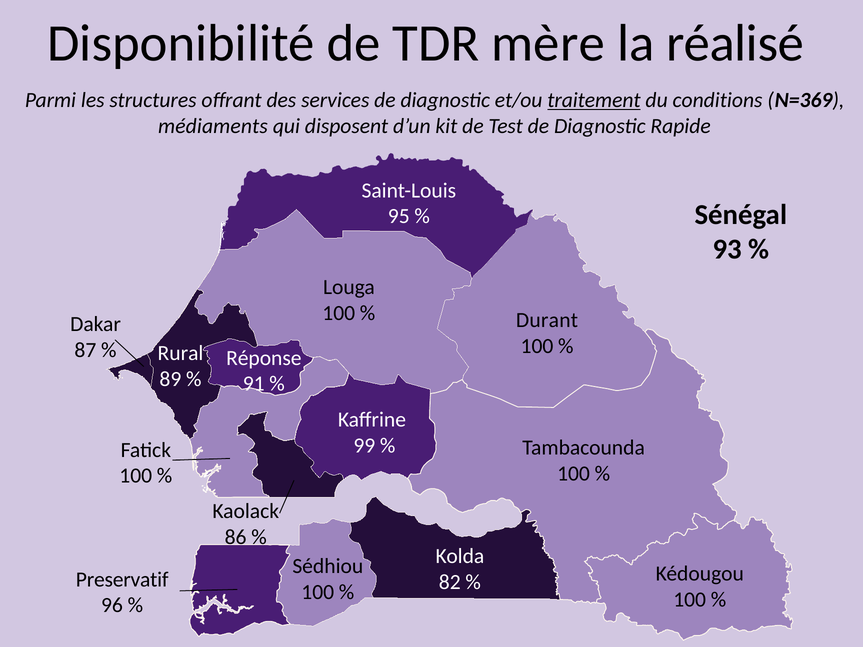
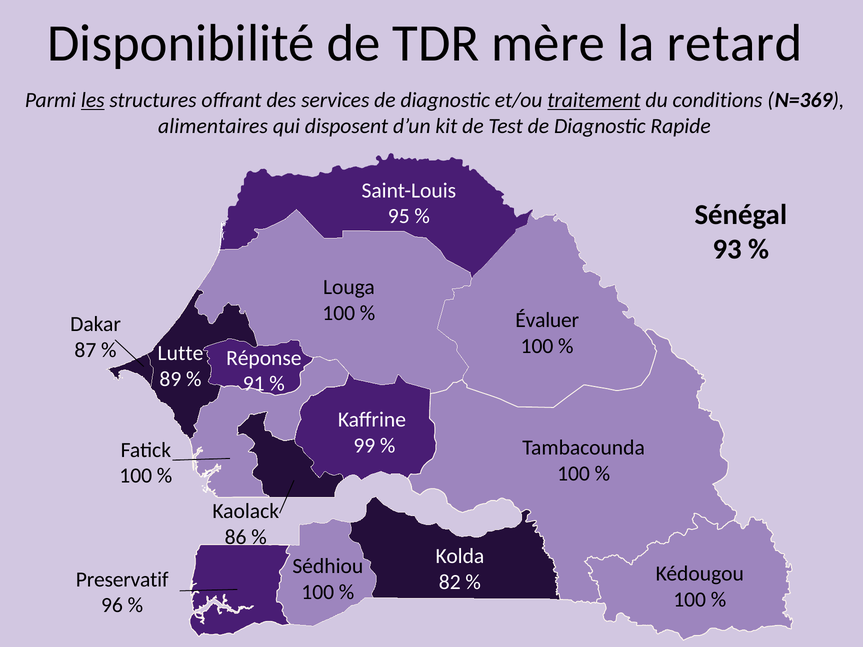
réalisé: réalisé -> retard
les underline: none -> present
médiaments: médiaments -> alimentaires
Durant: Durant -> Évaluer
Rural: Rural -> Lutte
